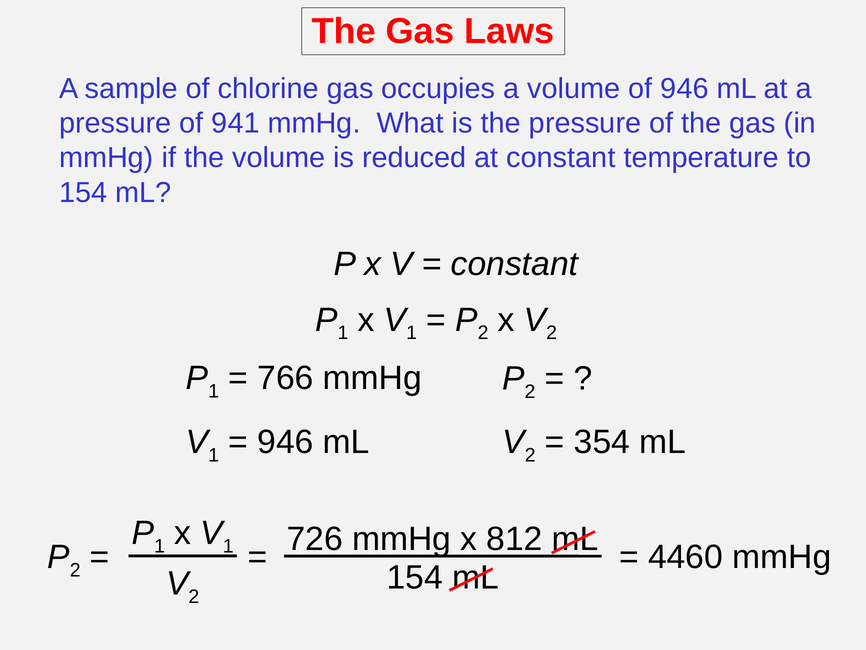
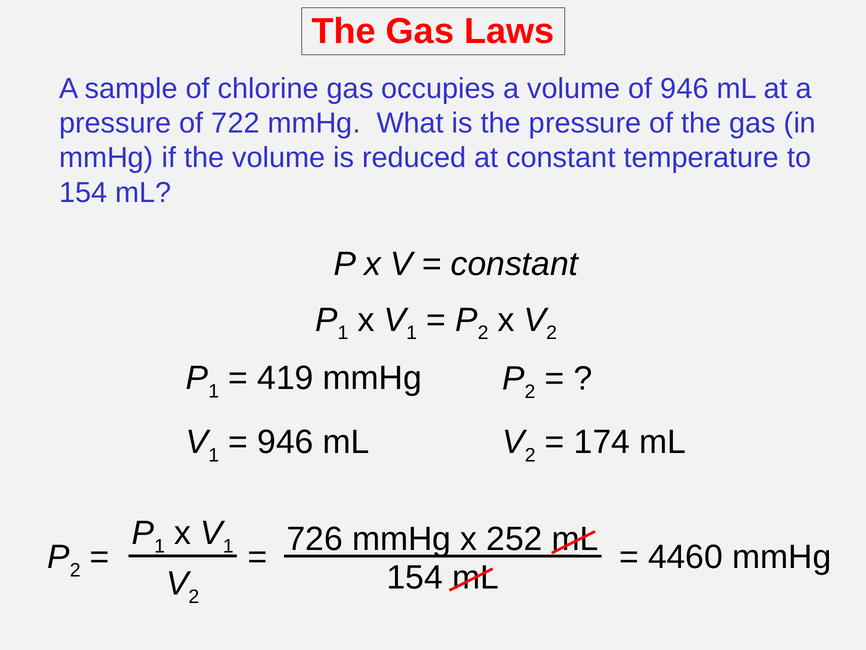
941: 941 -> 722
766: 766 -> 419
354: 354 -> 174
812: 812 -> 252
